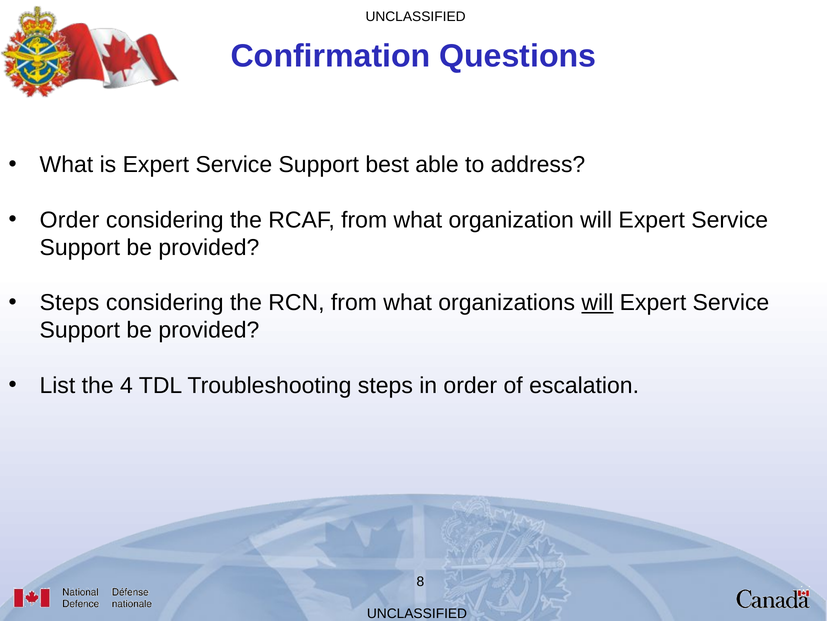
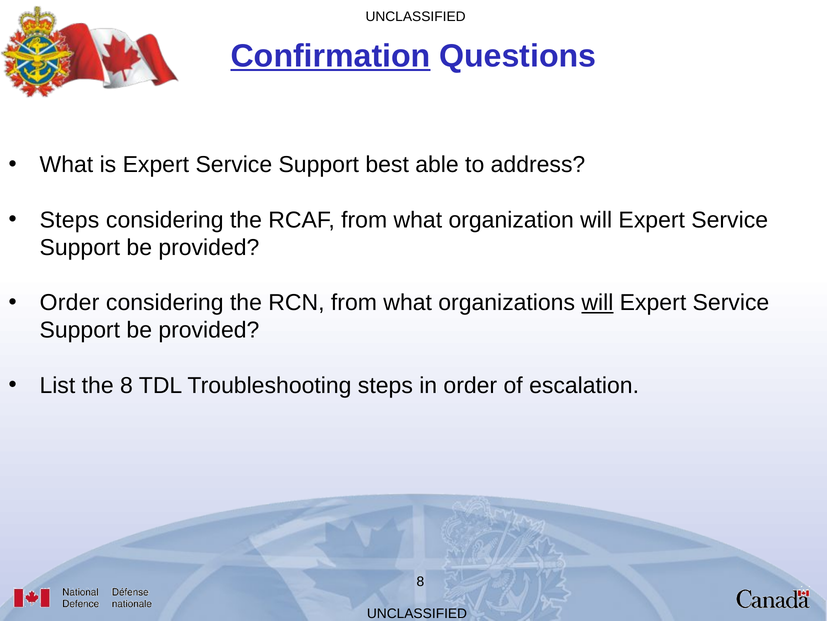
Confirmation underline: none -> present
Order at (69, 220): Order -> Steps
Steps at (69, 302): Steps -> Order
the 4: 4 -> 8
